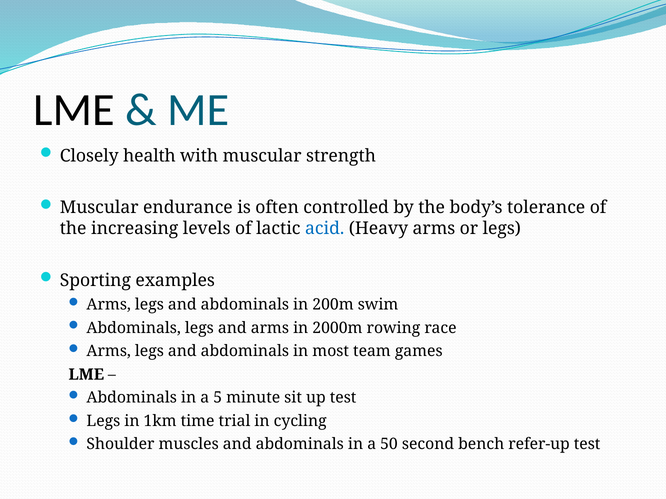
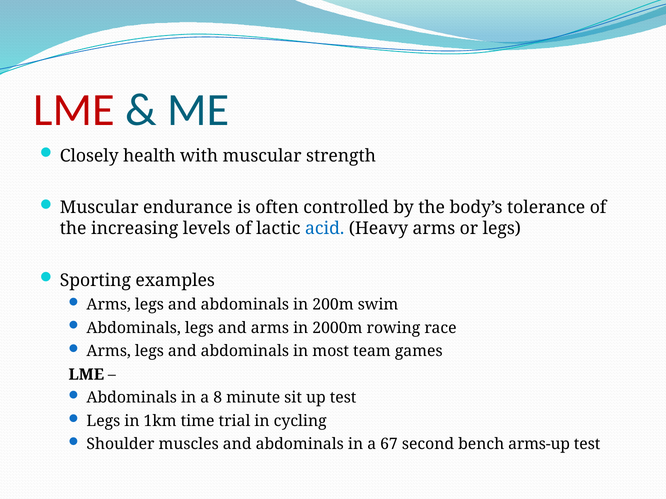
LME at (74, 110) colour: black -> red
5: 5 -> 8
50: 50 -> 67
refer-up: refer-up -> arms-up
